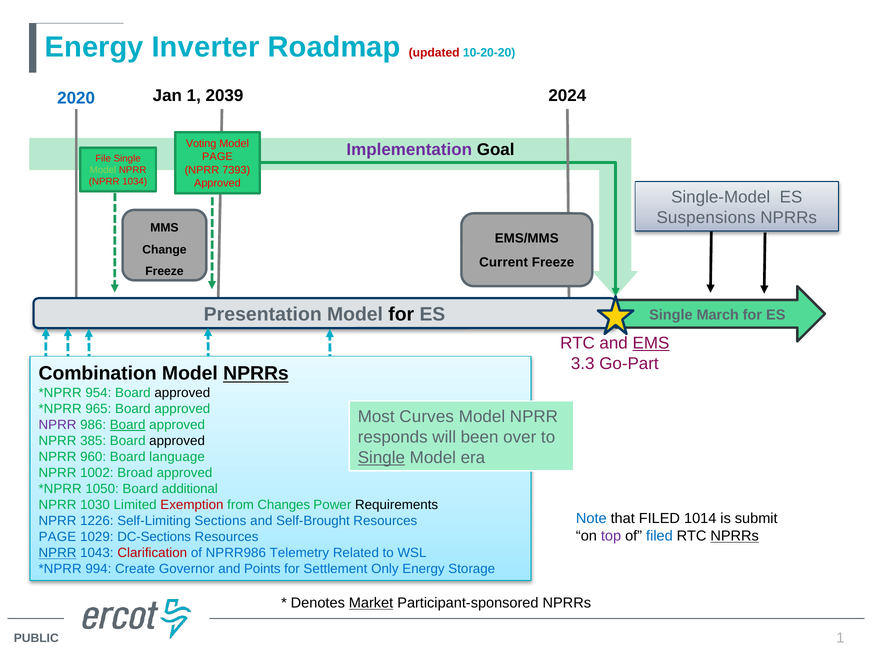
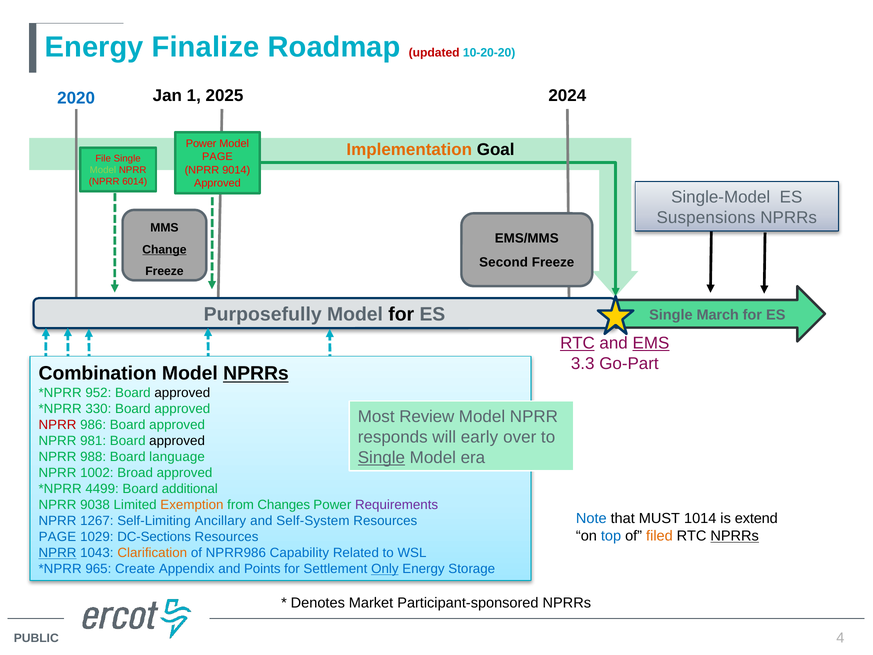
Inverter: Inverter -> Finalize
2039: 2039 -> 2025
Voting at (201, 144): Voting -> Power
Implementation colour: purple -> orange
7393: 7393 -> 9014
1034: 1034 -> 6014
Change underline: none -> present
Current: Current -> Second
Presentation: Presentation -> Purposefully
RTC at (577, 343) underline: none -> present
954: 954 -> 952
965: 965 -> 330
Curves: Curves -> Review
NPRR at (57, 425) colour: purple -> red
Board at (128, 425) underline: present -> none
been: been -> early
385: 385 -> 981
960: 960 -> 988
1050: 1050 -> 4499
1030: 1030 -> 9038
Exemption colour: red -> orange
Requirements colour: black -> purple
that FILED: FILED -> MUST
submit: submit -> extend
1226: 1226 -> 1267
Sections: Sections -> Ancillary
Self-Brought: Self-Brought -> Self-System
top colour: purple -> blue
filed at (659, 536) colour: blue -> orange
Clarification colour: red -> orange
Telemetry: Telemetry -> Capability
994: 994 -> 965
Governor: Governor -> Appendix
Only underline: none -> present
Market underline: present -> none
1 at (840, 638): 1 -> 4
